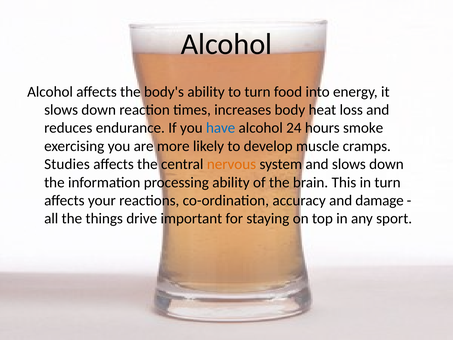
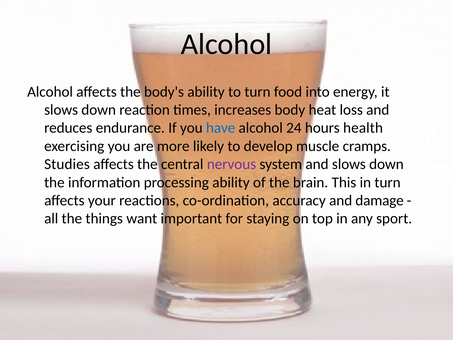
smoke: smoke -> health
nervous colour: orange -> purple
drive: drive -> want
